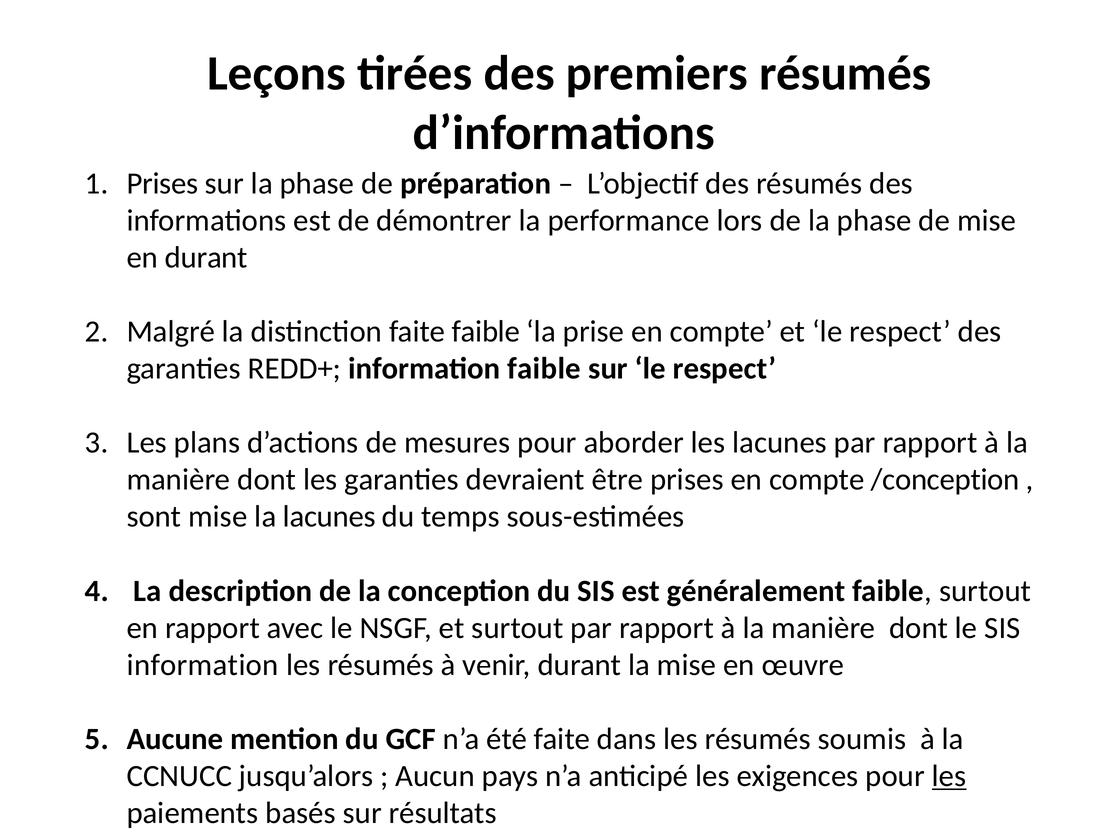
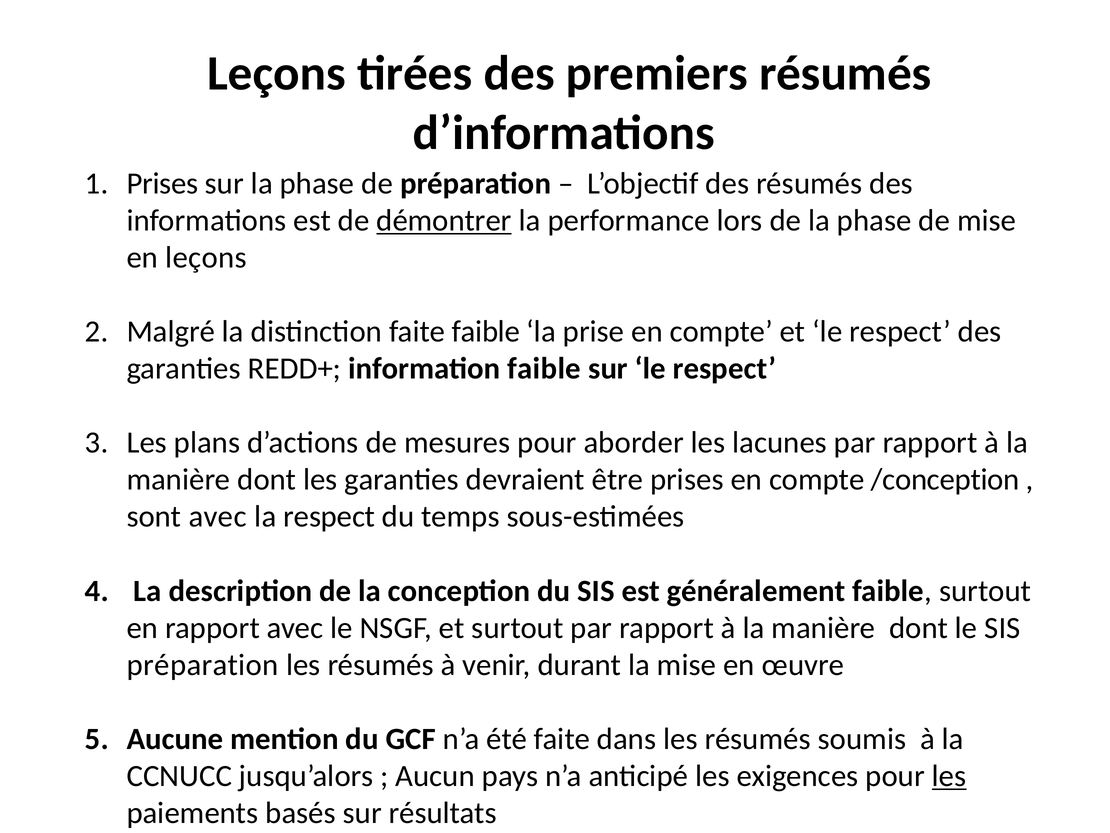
démontrer underline: none -> present
en durant: durant -> leçons
sont mise: mise -> avec
la lacunes: lacunes -> respect
information at (203, 665): information -> préparation
